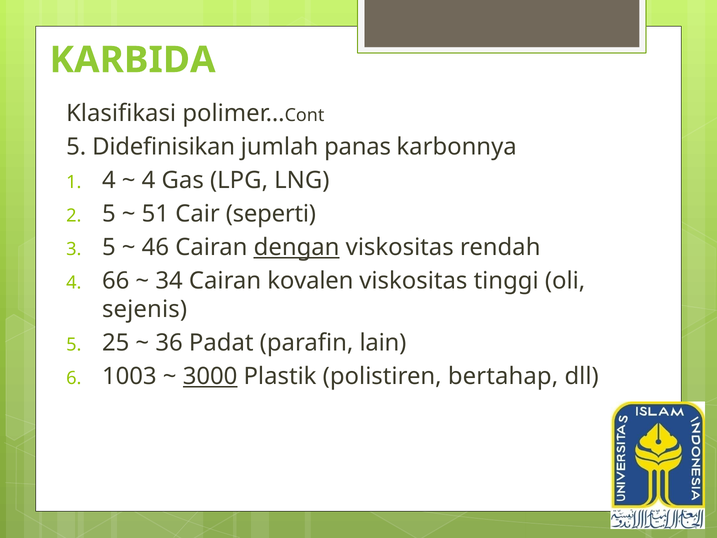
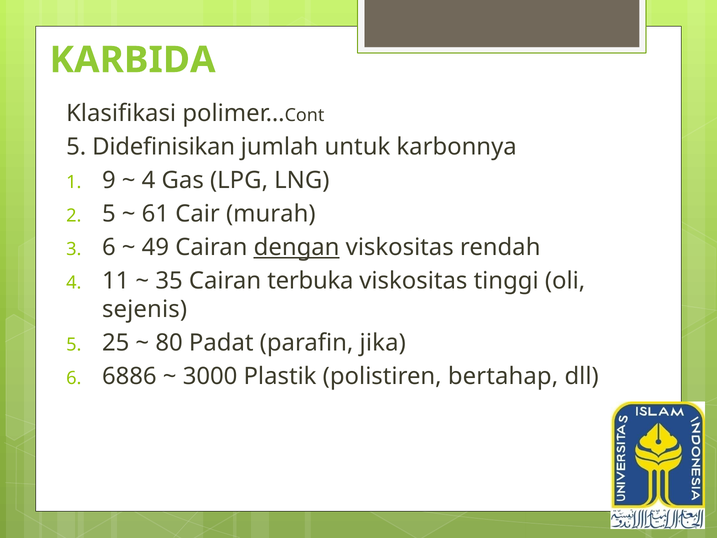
panas: panas -> untuk
1 4: 4 -> 9
51: 51 -> 61
seperti: seperti -> murah
5 at (109, 247): 5 -> 6
46: 46 -> 49
66: 66 -> 11
34: 34 -> 35
kovalen: kovalen -> terbuka
36: 36 -> 80
lain: lain -> jika
1003: 1003 -> 6886
3000 underline: present -> none
